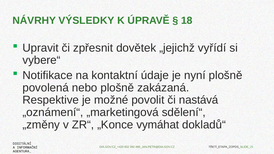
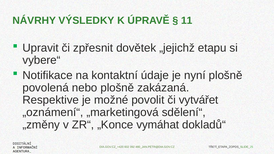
18: 18 -> 11
vyřídí: vyřídí -> etapu
nastává: nastává -> vytvářet
